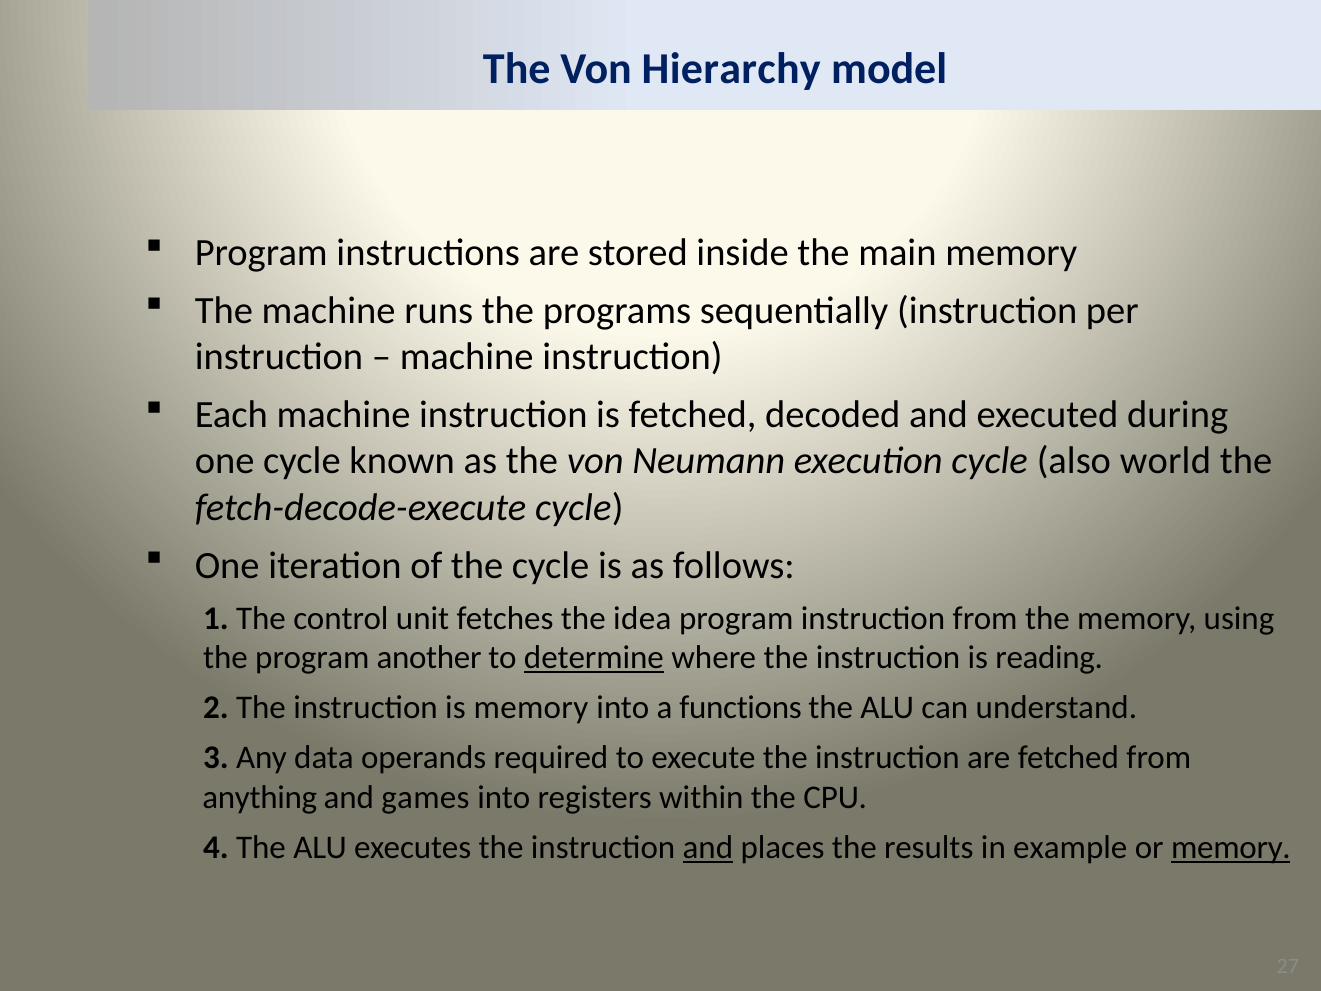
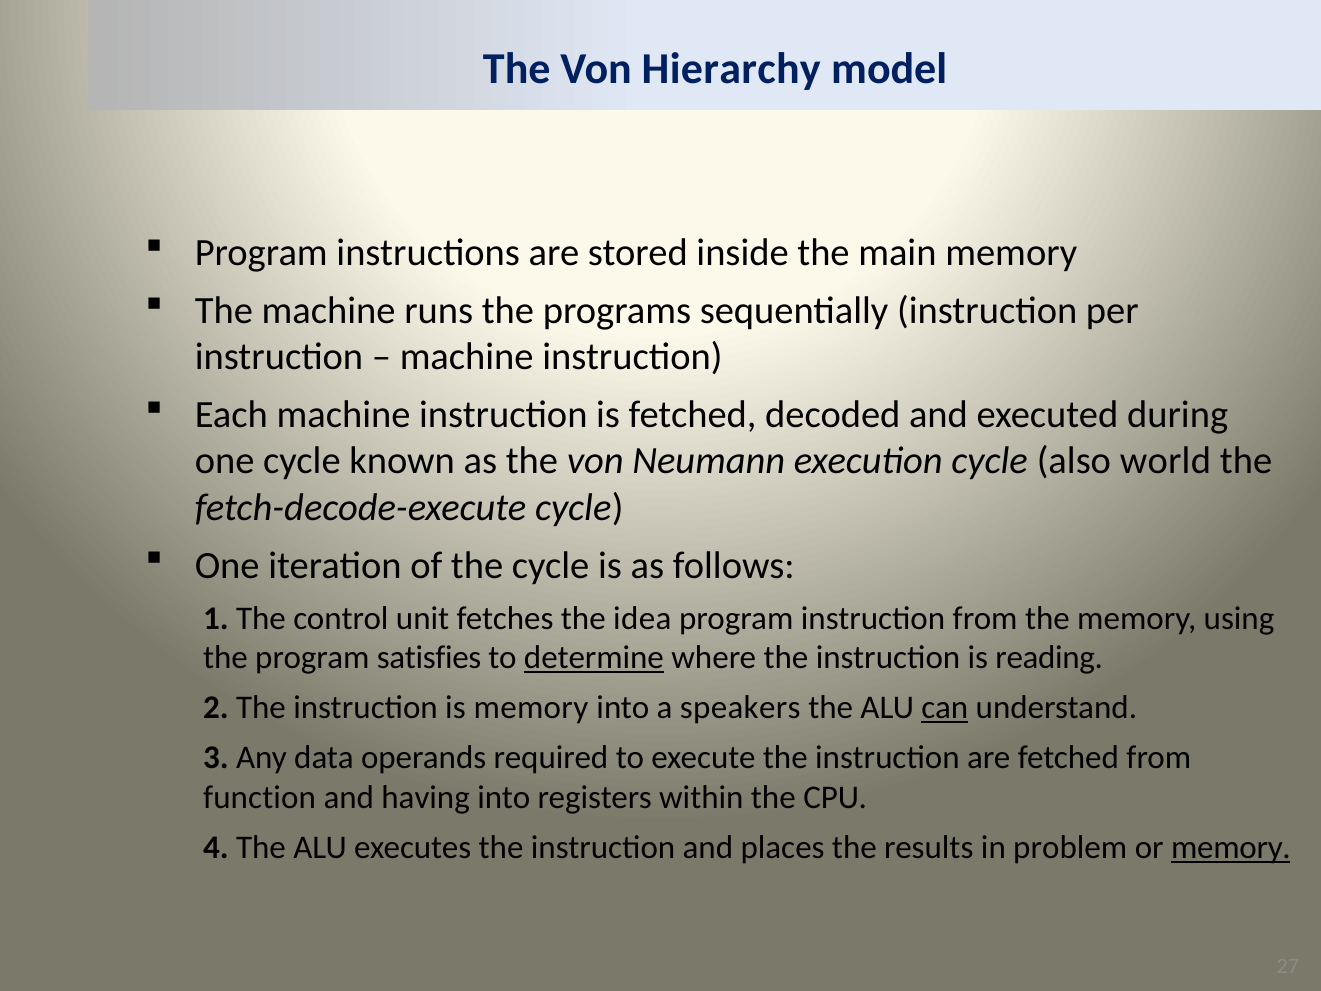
another: another -> satisfies
functions: functions -> speakers
can underline: none -> present
anything: anything -> function
games: games -> having
and at (708, 847) underline: present -> none
example: example -> problem
